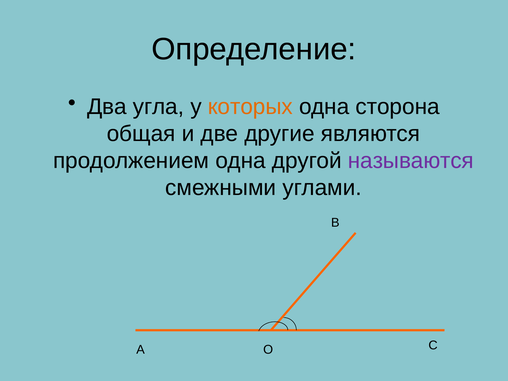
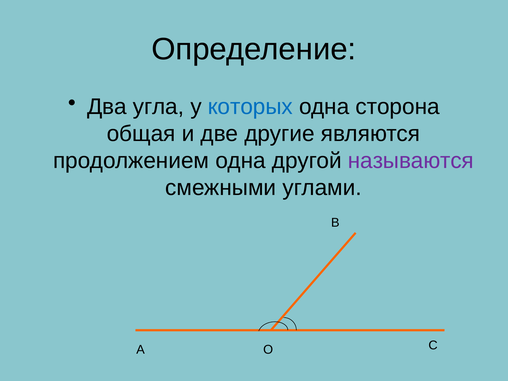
которых colour: orange -> blue
